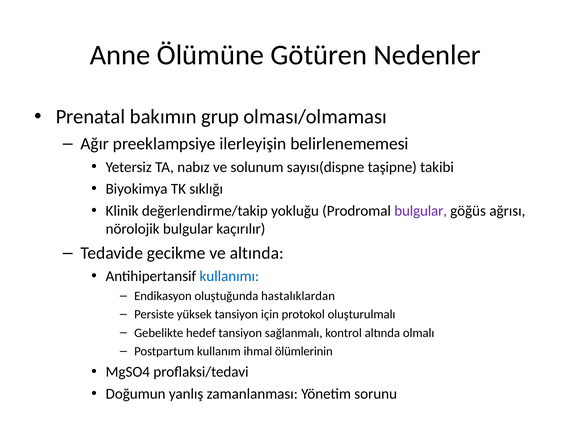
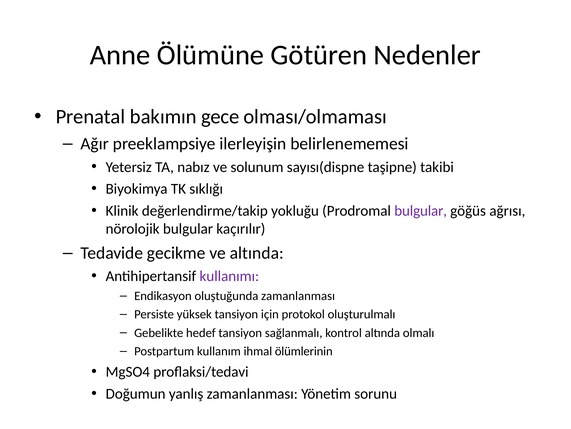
grup: grup -> gece
kullanımı colour: blue -> purple
oluştuğunda hastalıklardan: hastalıklardan -> zamanlanması
